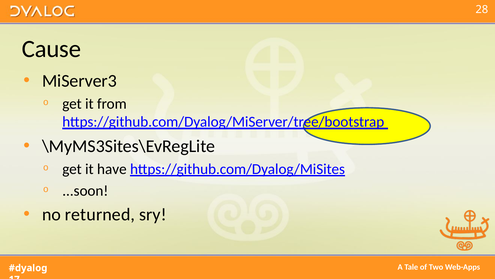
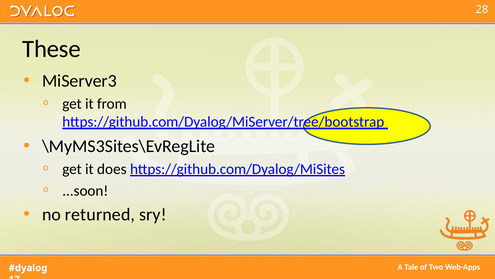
Cause: Cause -> These
have: have -> does
